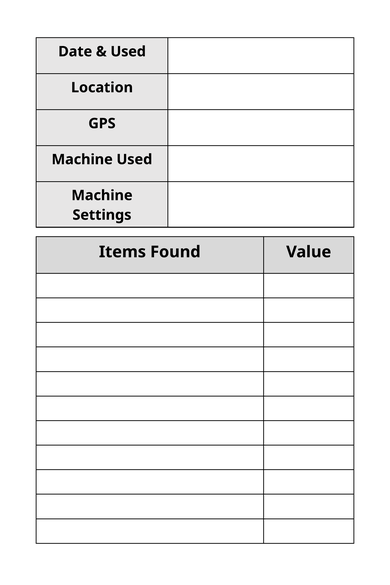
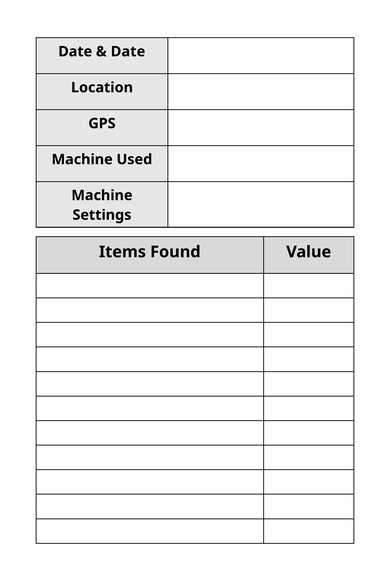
Used at (128, 52): Used -> Date
